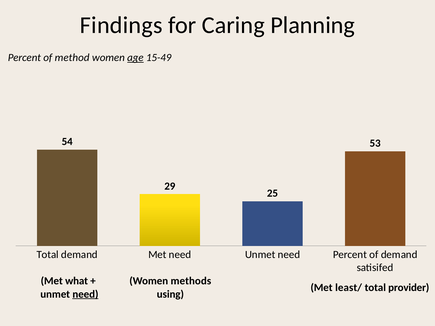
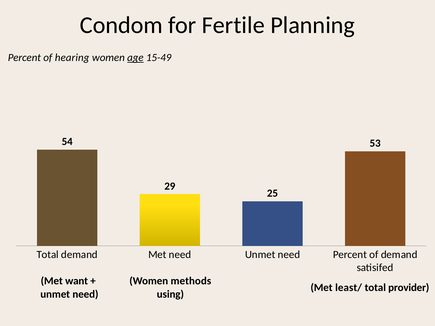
Findings: Findings -> Condom
Caring: Caring -> Fertile
method: method -> hearing
what: what -> want
need at (85, 294) underline: present -> none
